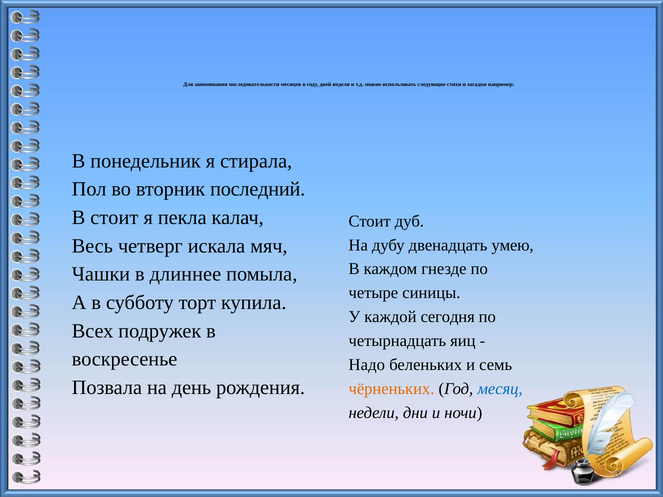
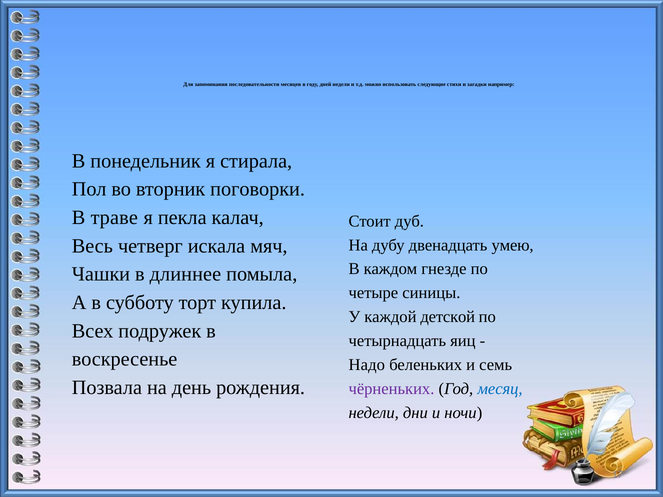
последний: последний -> поговорки
В стоит: стоит -> траве
сегодня: сегодня -> детской
чёрненьких colour: orange -> purple
